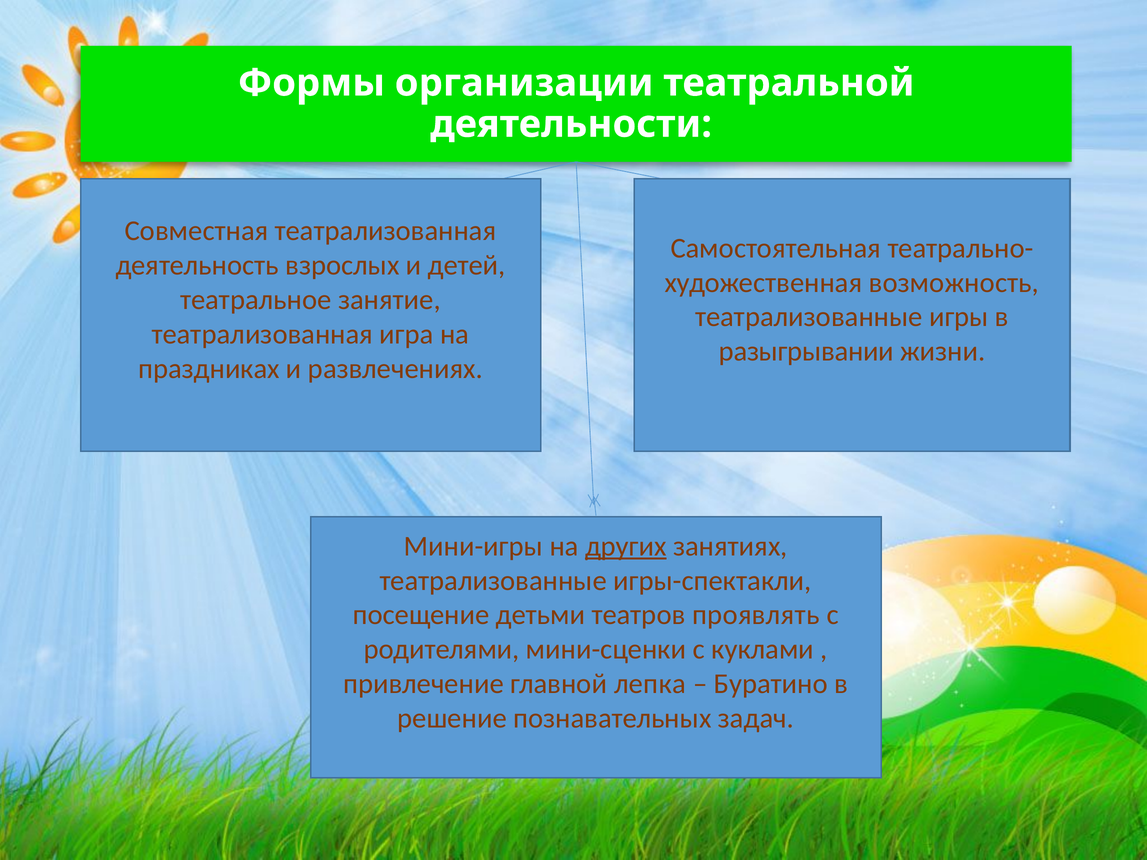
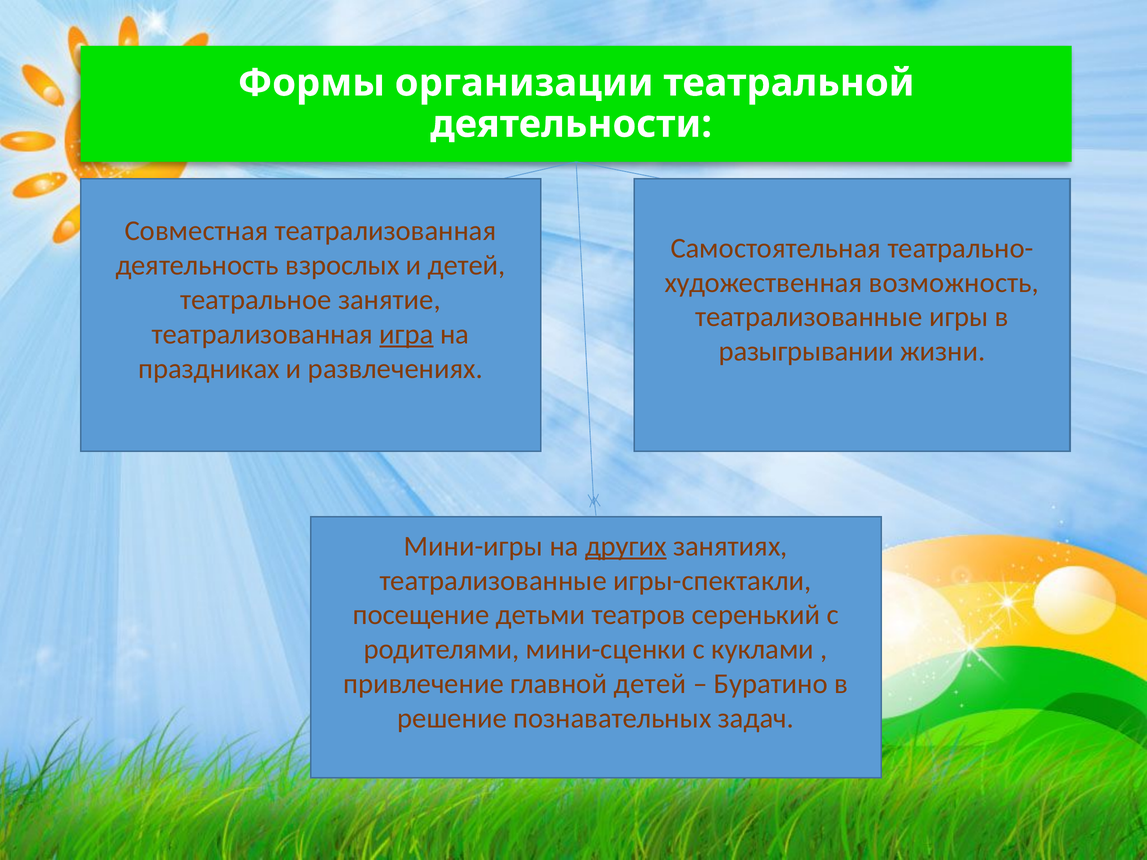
игра underline: none -> present
проявлять: проявлять -> серенький
главной лепка: лепка -> детей
